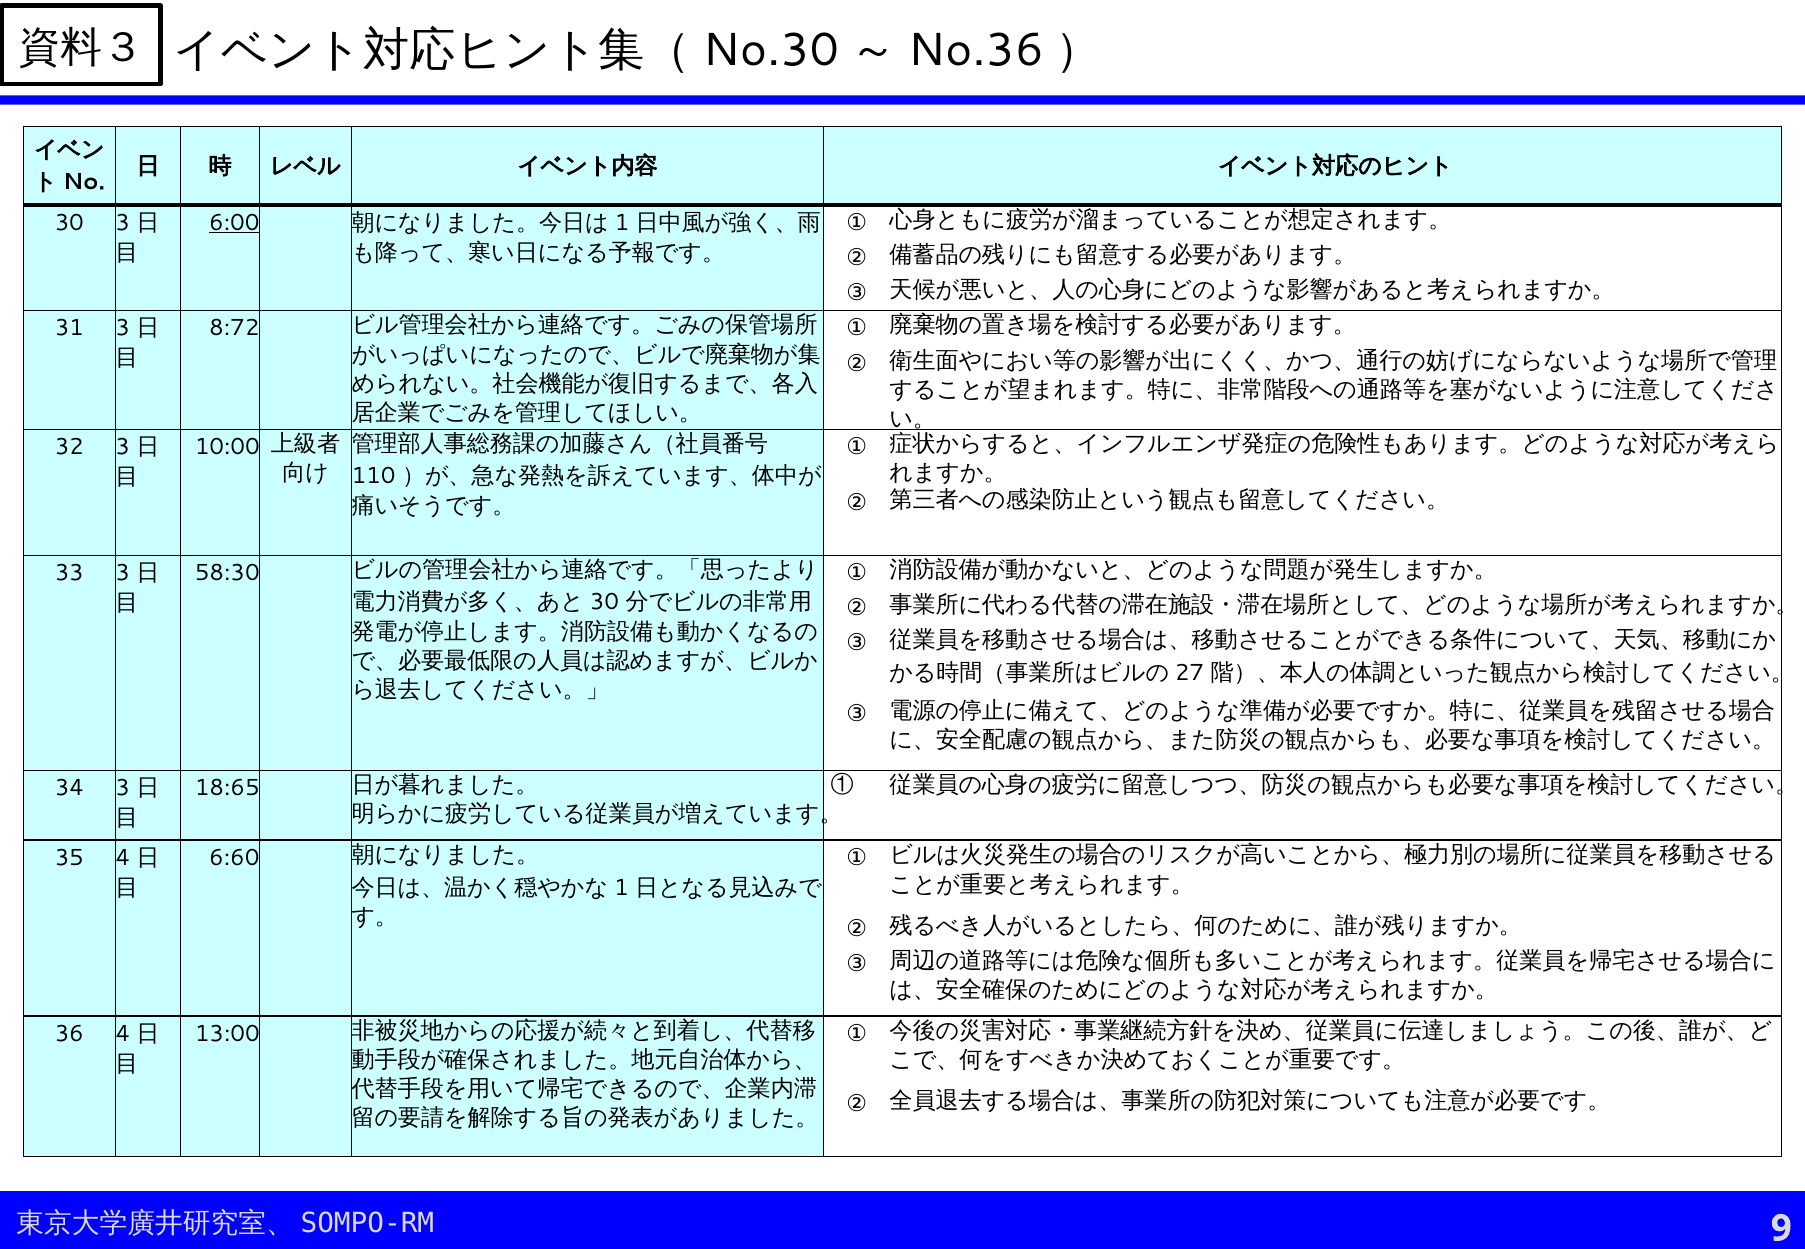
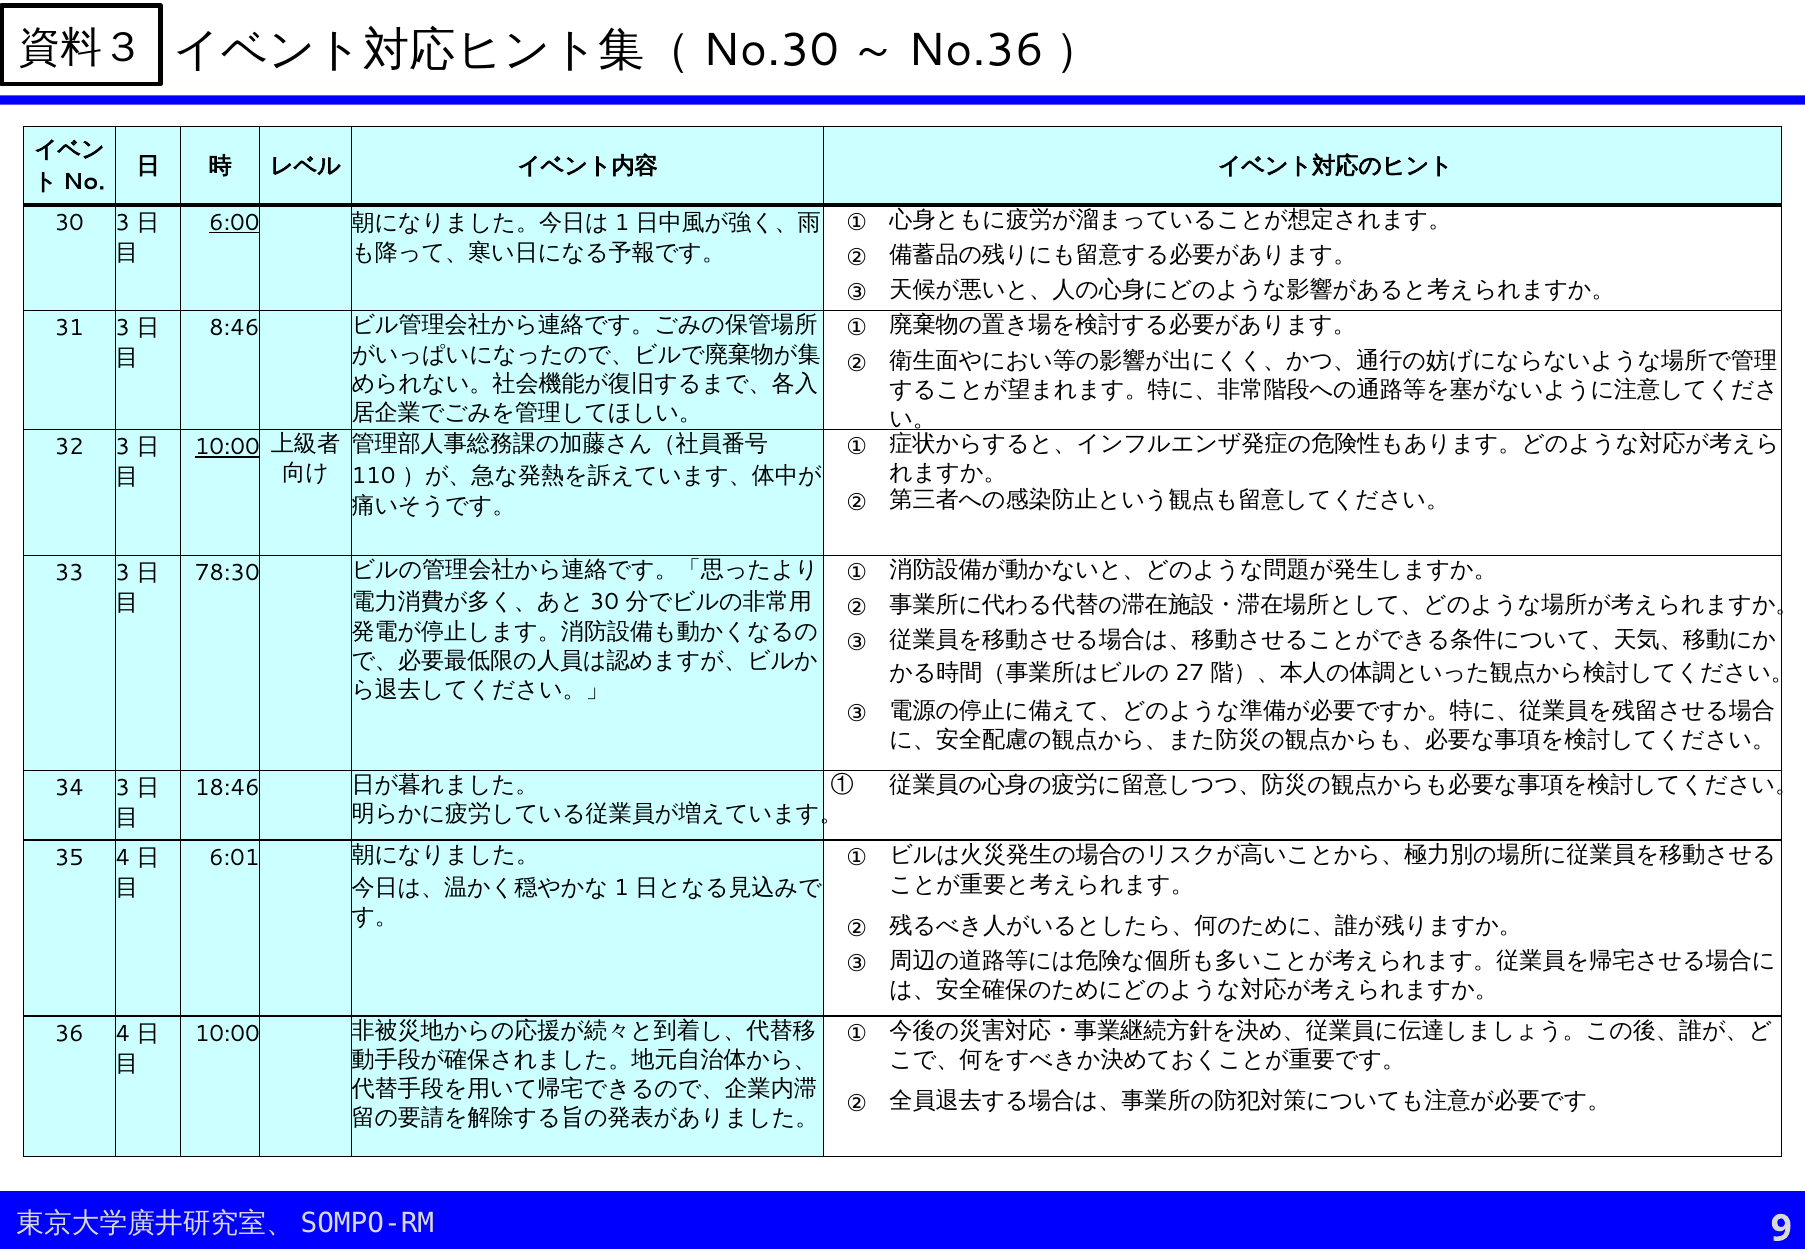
8:72: 8:72 -> 8:46
10:00 at (227, 447) underline: none -> present
58:30: 58:30 -> 78:30
18:65: 18:65 -> 18:46
6:60: 6:60 -> 6:01
13:00 at (227, 1034): 13:00 -> 10:00
